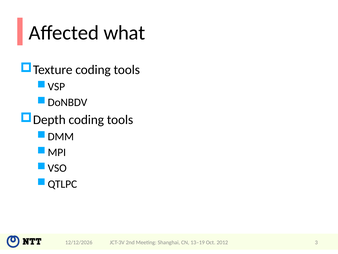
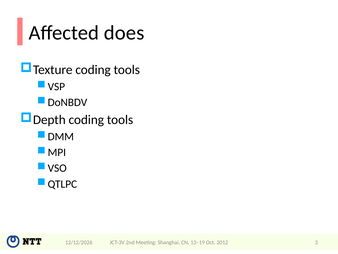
what: what -> does
